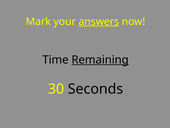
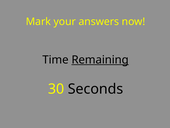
answers underline: present -> none
